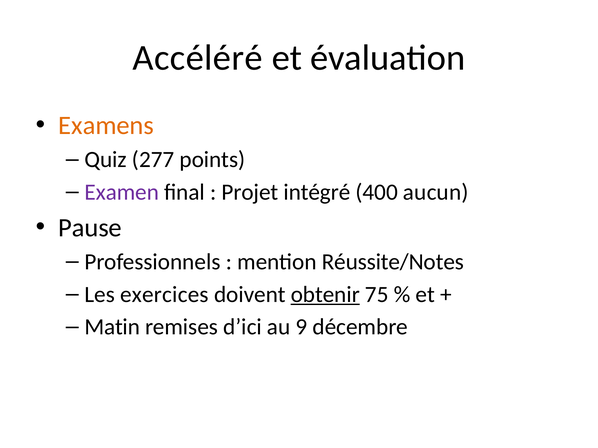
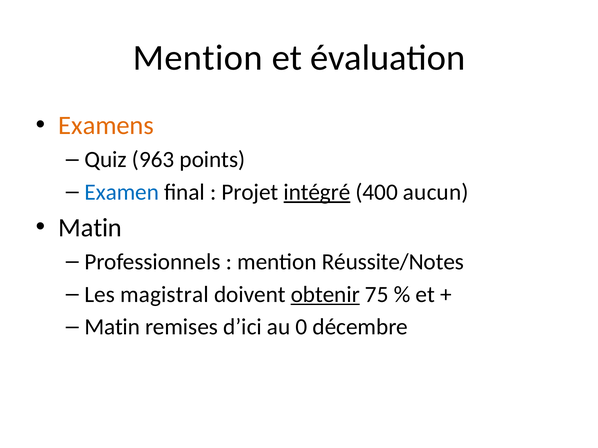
Accéléré at (198, 58): Accéléré -> Mention
277: 277 -> 963
Examen colour: purple -> blue
intégré underline: none -> present
Pause at (90, 228): Pause -> Matin
exercices: exercices -> magistral
9: 9 -> 0
